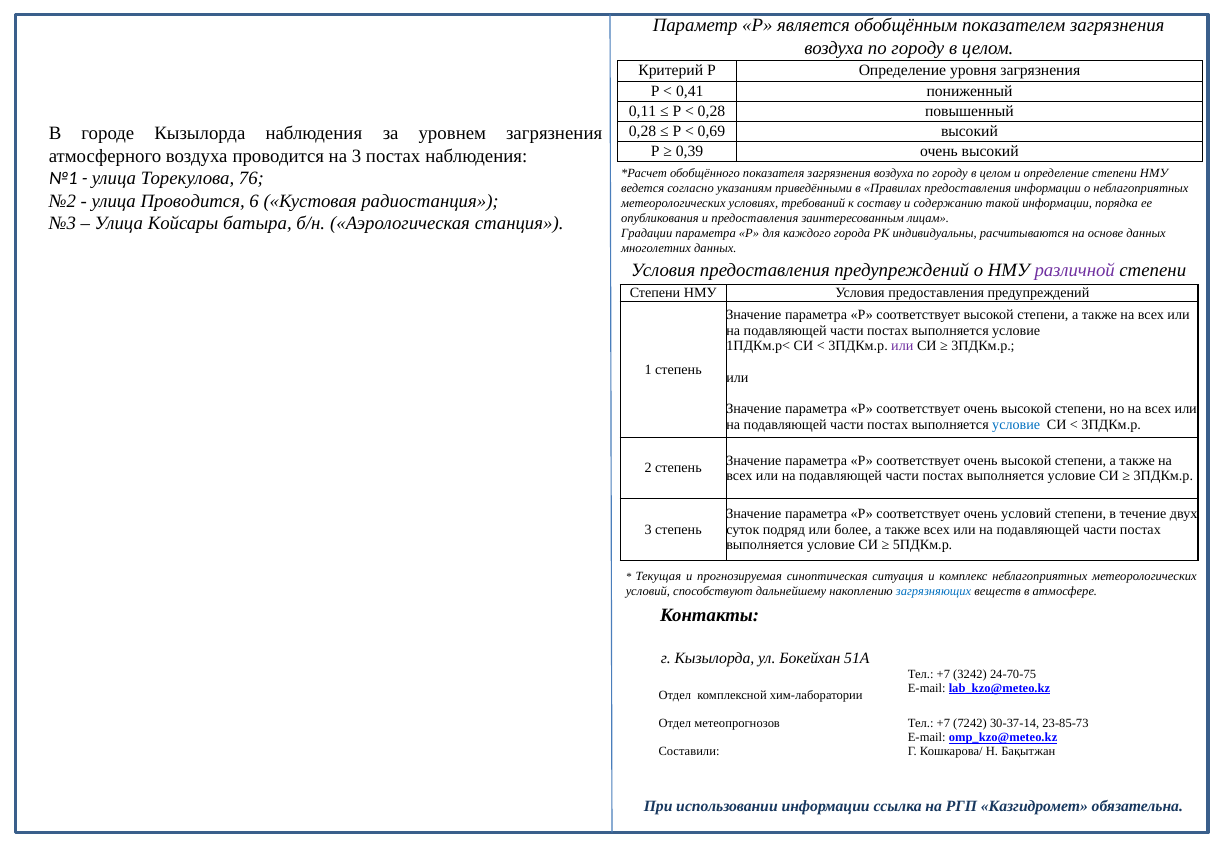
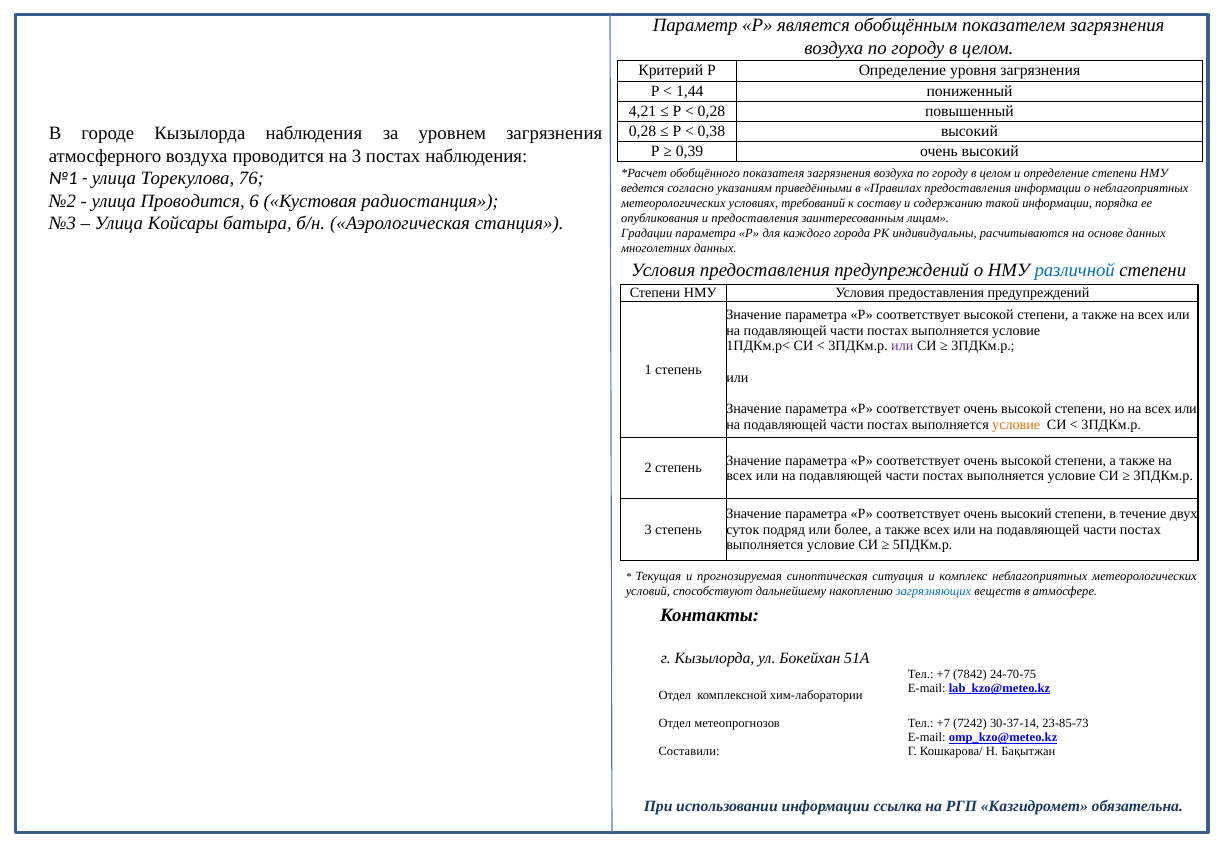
0,41: 0,41 -> 1,44
0,11: 0,11 -> 4,21
0,69: 0,69 -> 0,38
различной colour: purple -> blue
условие at (1016, 425) colour: blue -> orange
соответствует очень условий: условий -> высокий
3242: 3242 -> 7842
